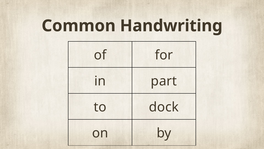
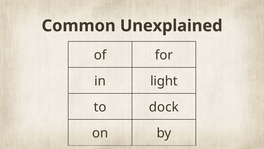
Handwriting: Handwriting -> Unexplained
part: part -> light
